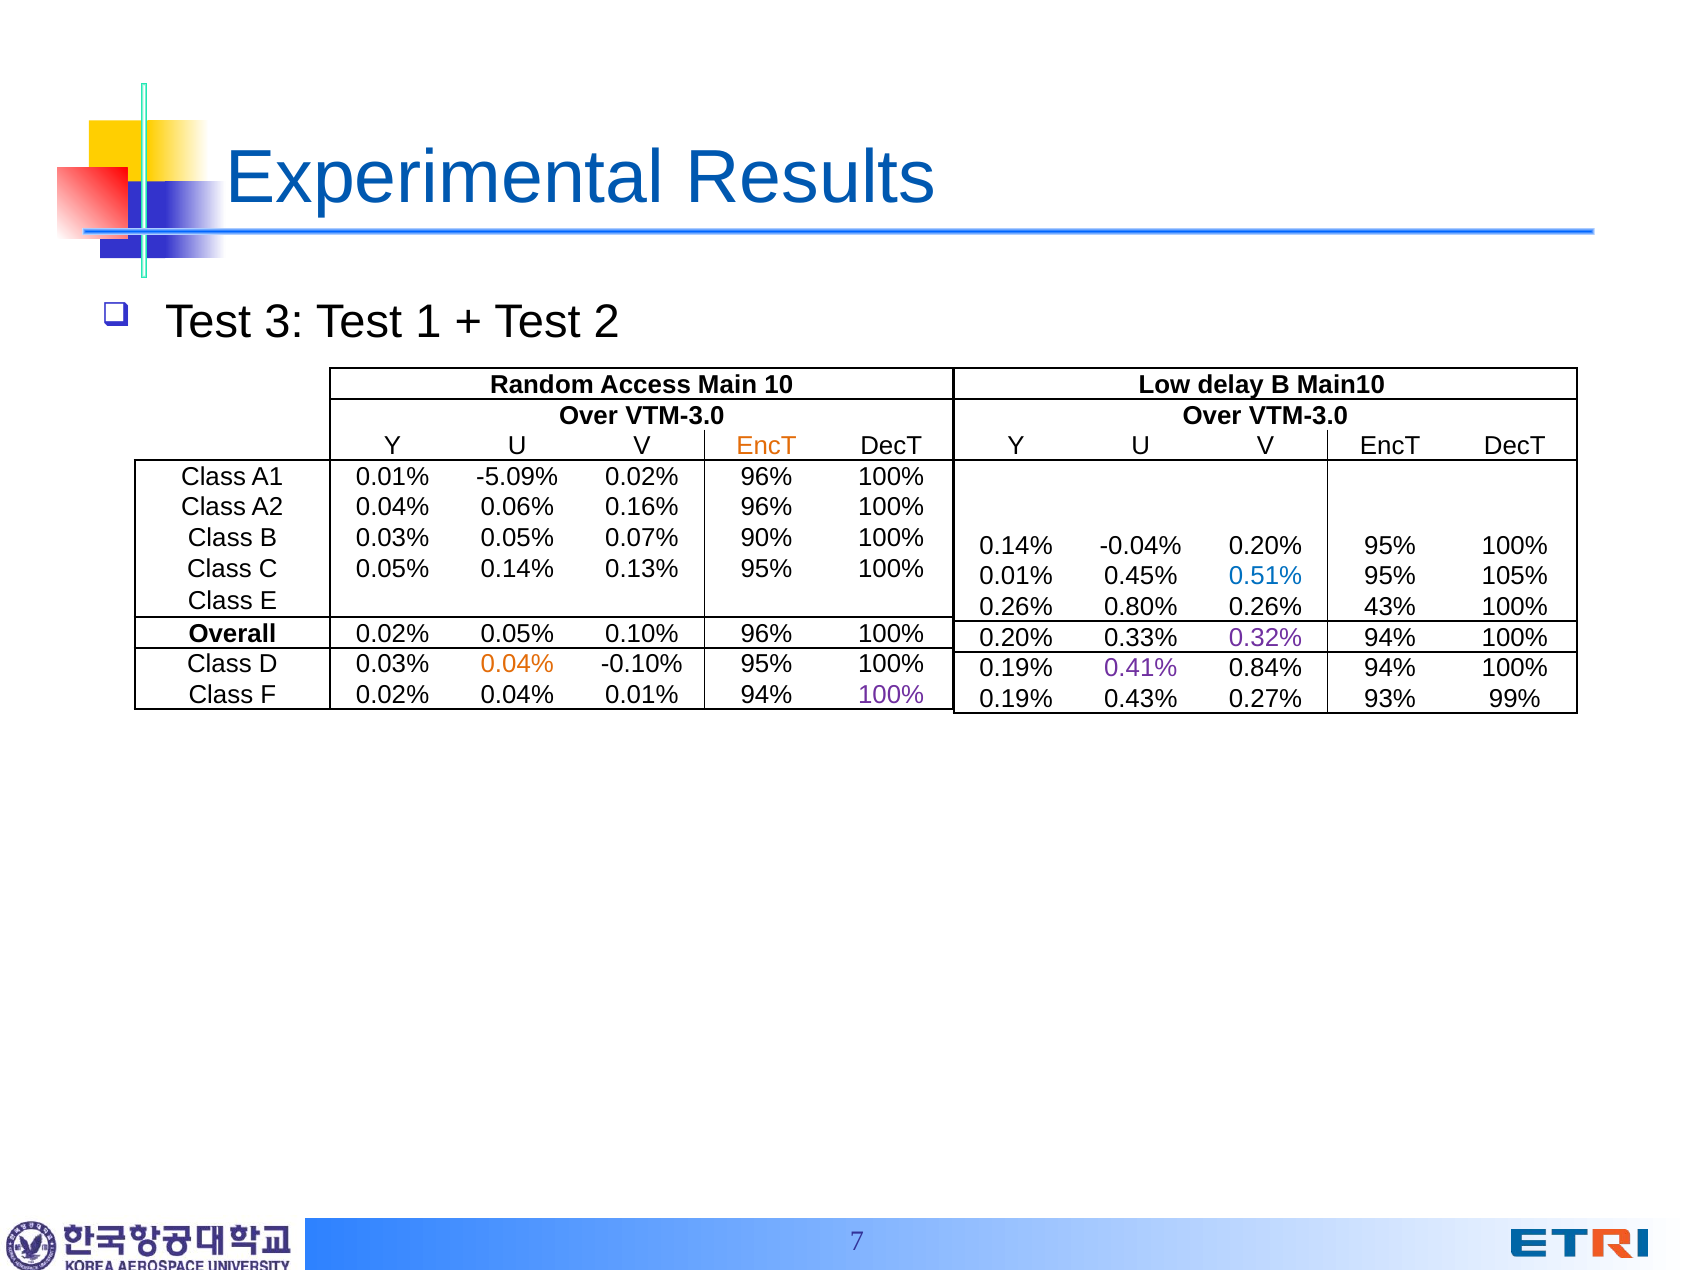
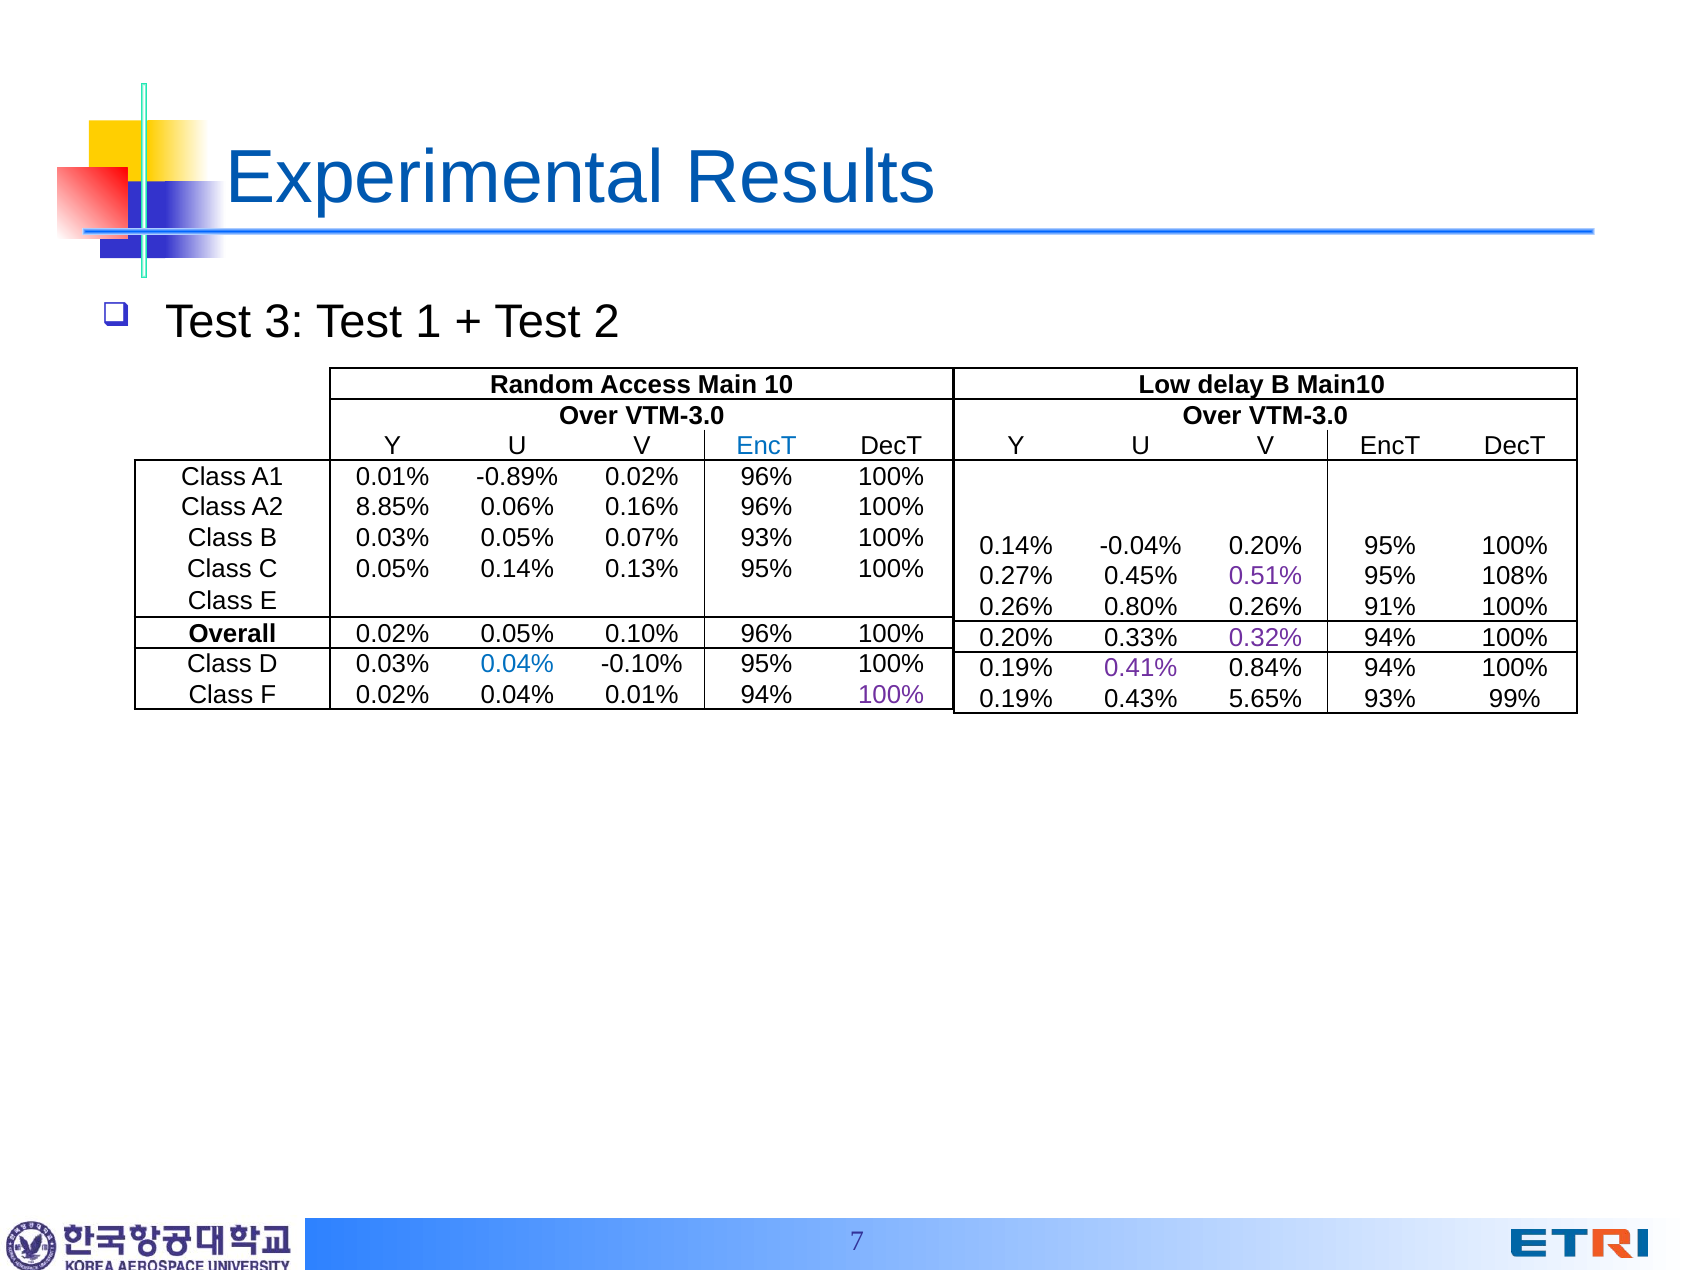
EncT at (766, 446) colour: orange -> blue
-5.09%: -5.09% -> -0.89%
A2 0.04%: 0.04% -> 8.85%
0.07% 90%: 90% -> 93%
0.01% at (1016, 576): 0.01% -> 0.27%
0.51% colour: blue -> purple
105%: 105% -> 108%
43%: 43% -> 91%
0.04% at (517, 664) colour: orange -> blue
0.27%: 0.27% -> 5.65%
